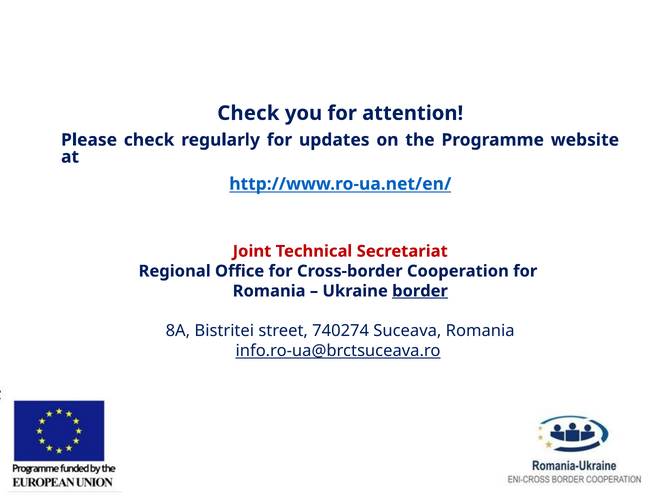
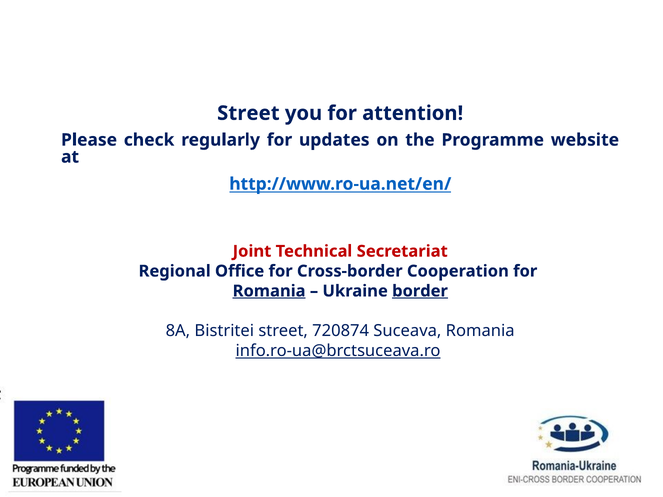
Check at (248, 113): Check -> Street
Romania at (269, 291) underline: none -> present
740274: 740274 -> 720874
